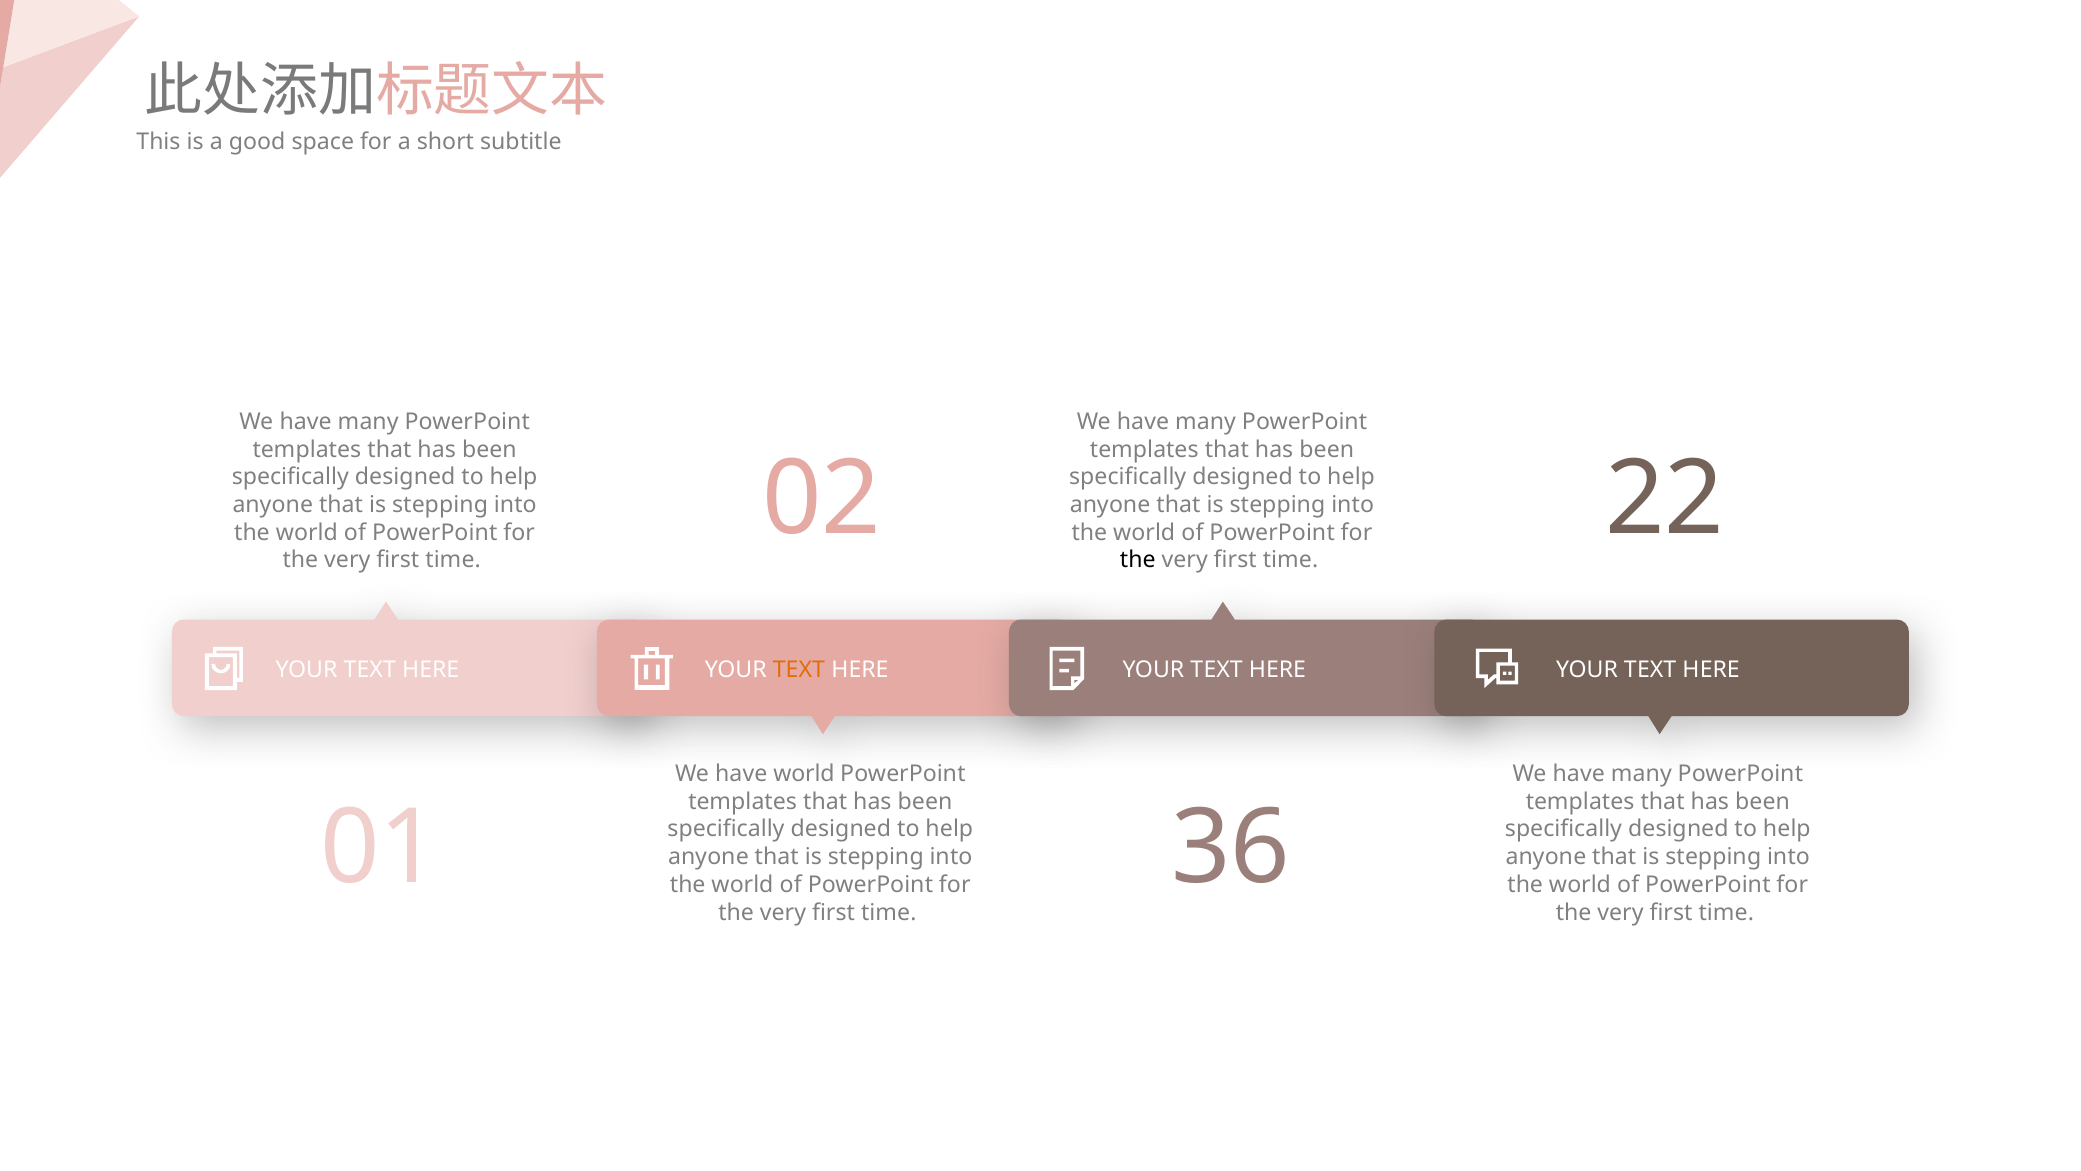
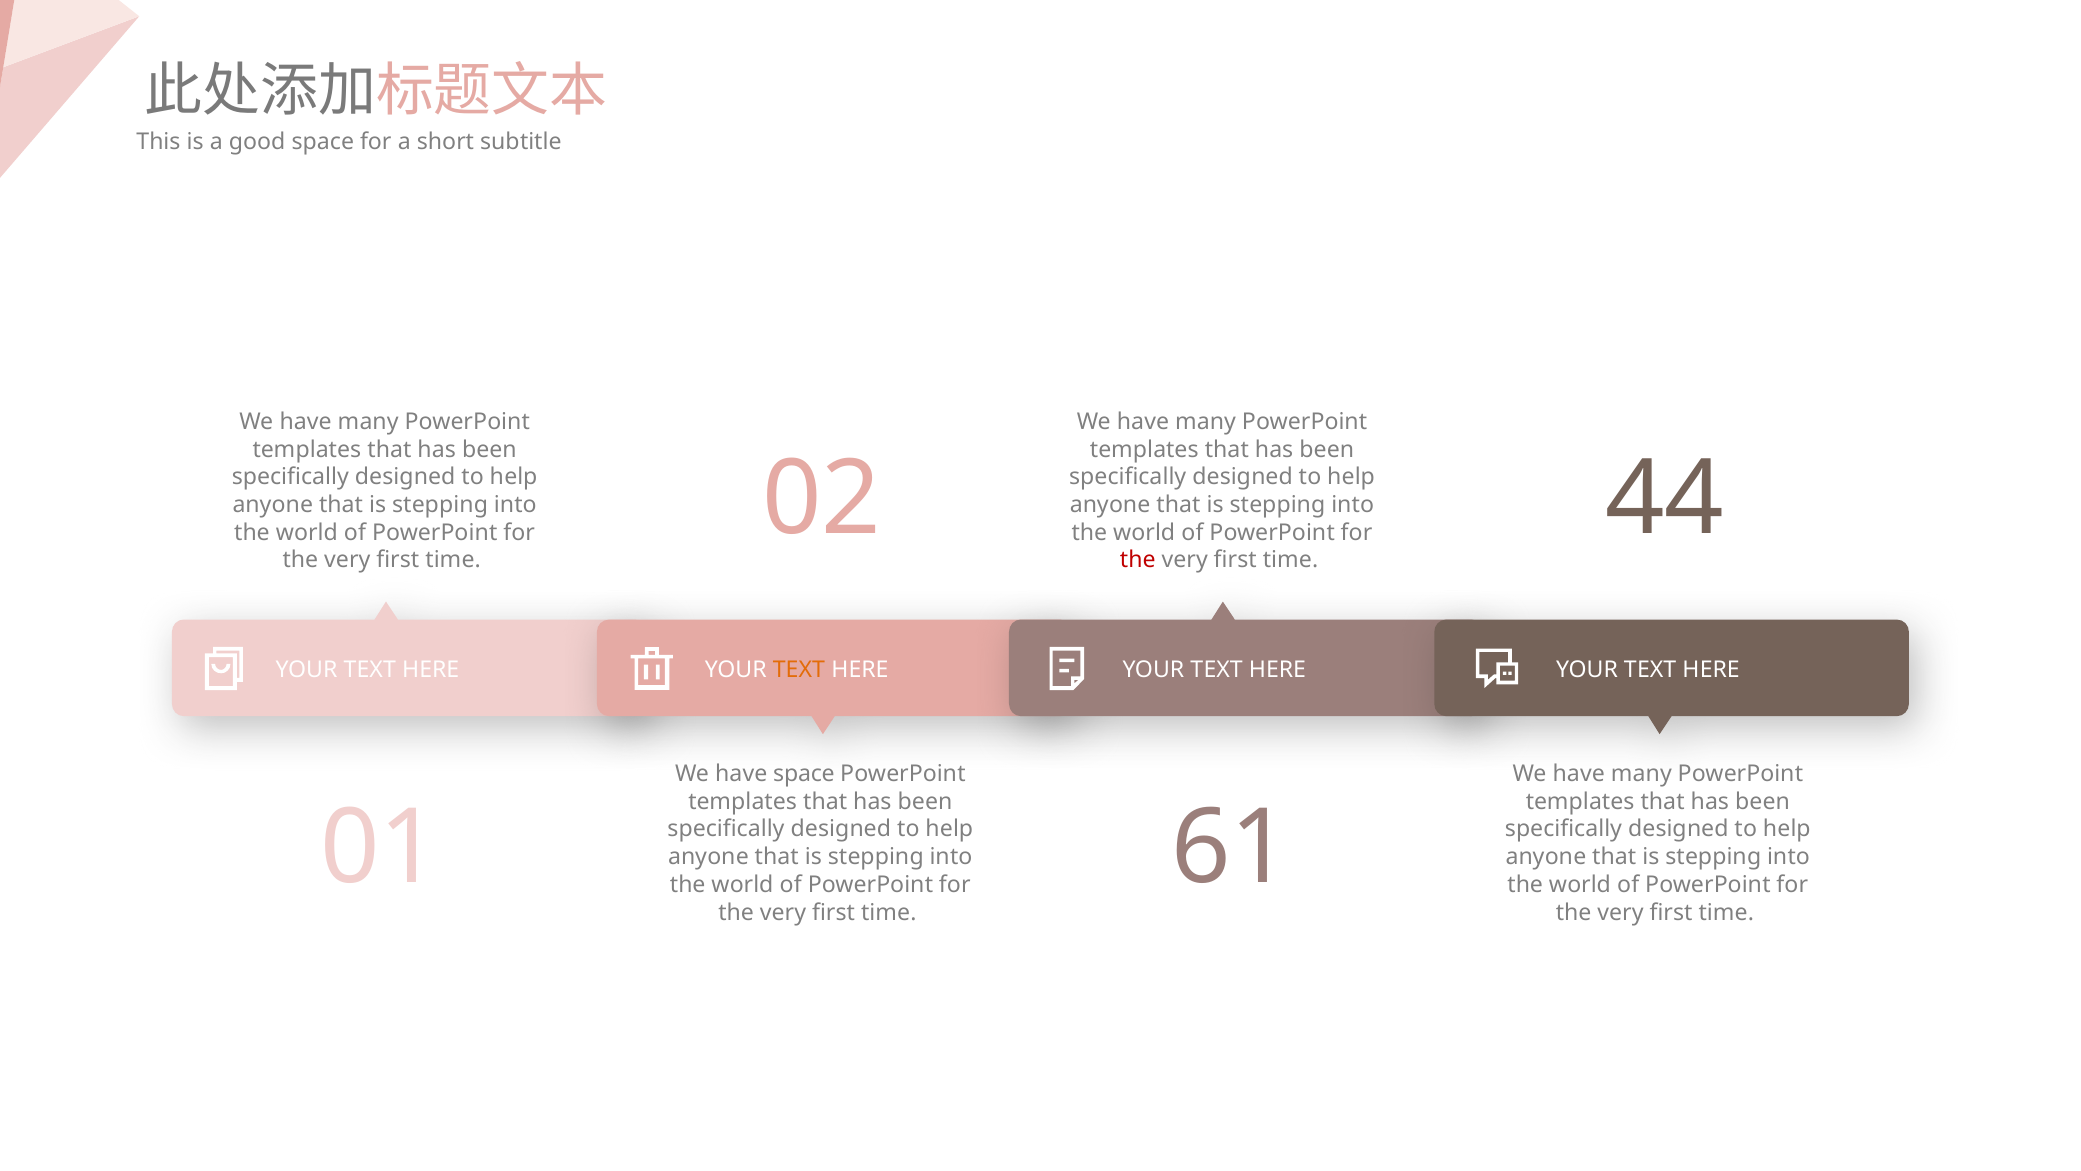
22: 22 -> 44
the at (1138, 560) colour: black -> red
have world: world -> space
36: 36 -> 61
